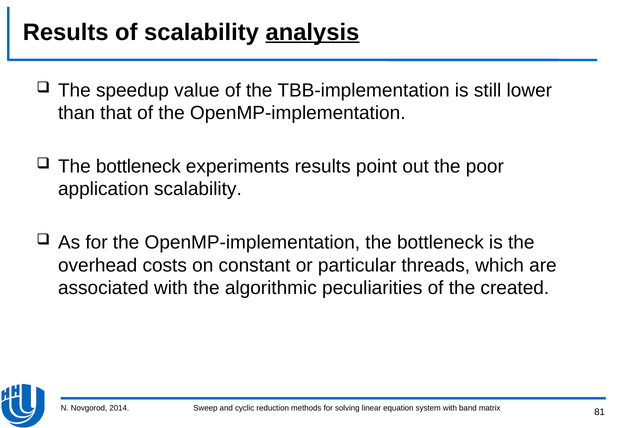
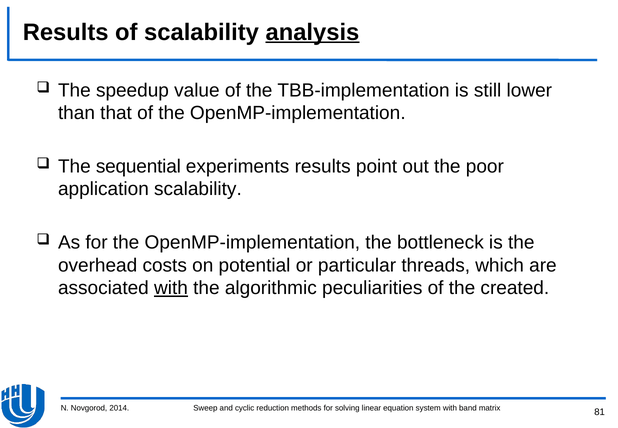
bottleneck at (138, 166): bottleneck -> sequential
constant: constant -> potential
with at (171, 288) underline: none -> present
